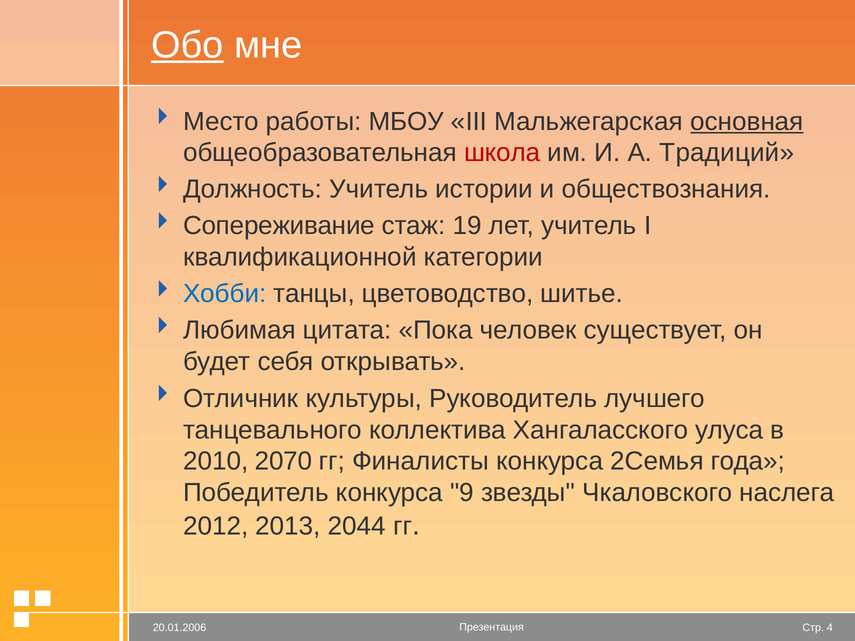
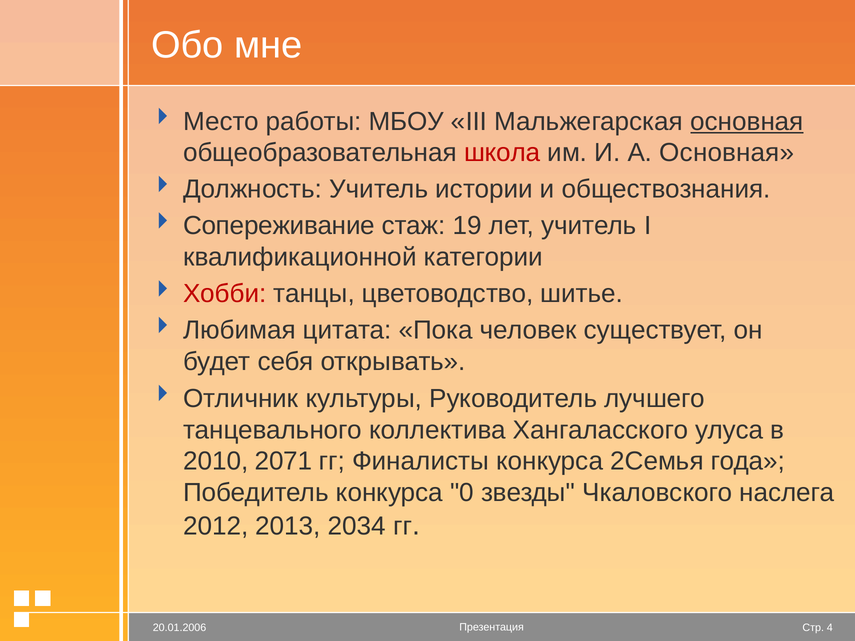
Обо underline: present -> none
А Традиций: Традиций -> Основная
Хобби colour: blue -> red
2070: 2070 -> 2071
9: 9 -> 0
2044: 2044 -> 2034
